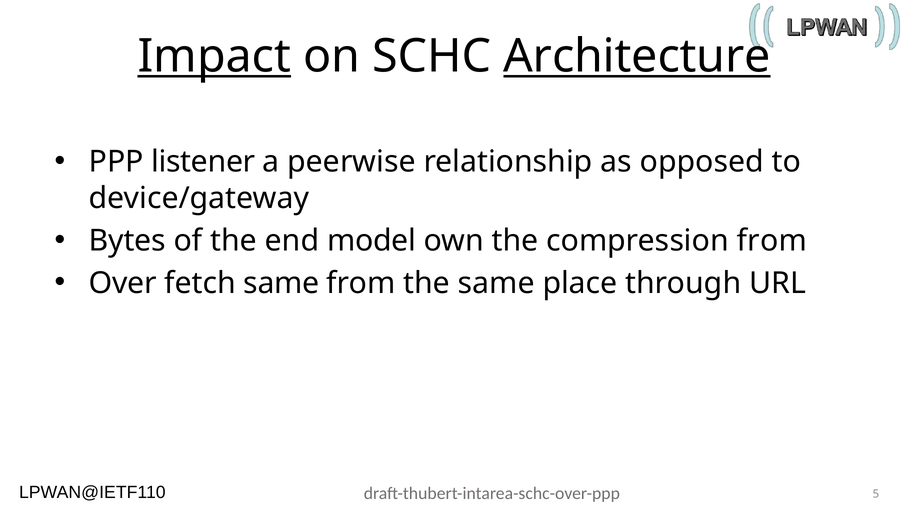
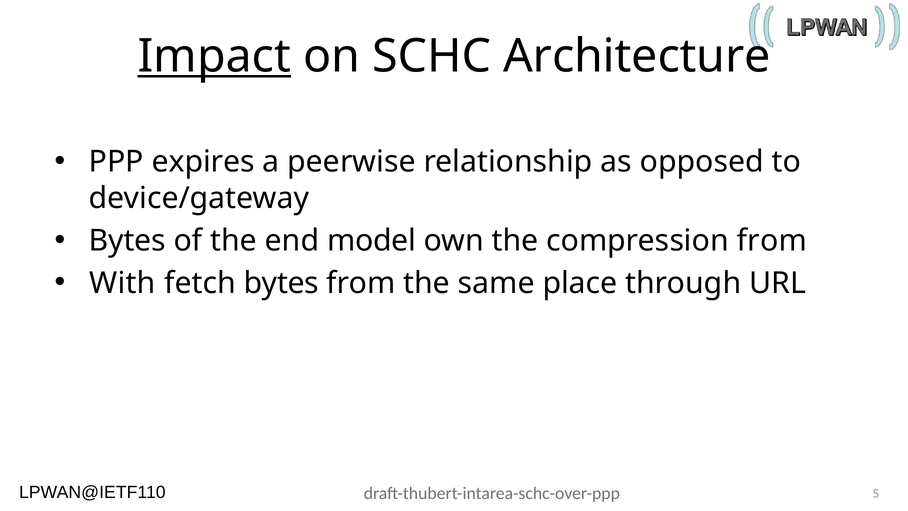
Architecture underline: present -> none
listener: listener -> expires
Over: Over -> With
fetch same: same -> bytes
